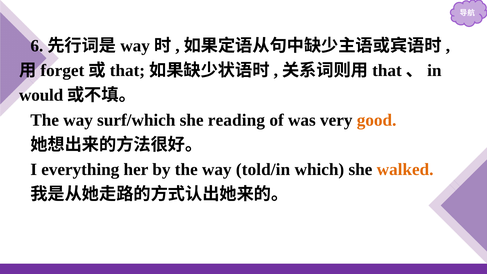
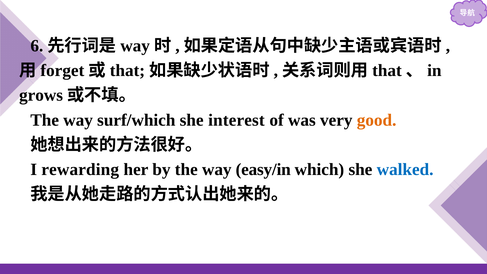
would: would -> grows
reading: reading -> interest
everything: everything -> rewarding
told/in: told/in -> easy/in
walked colour: orange -> blue
